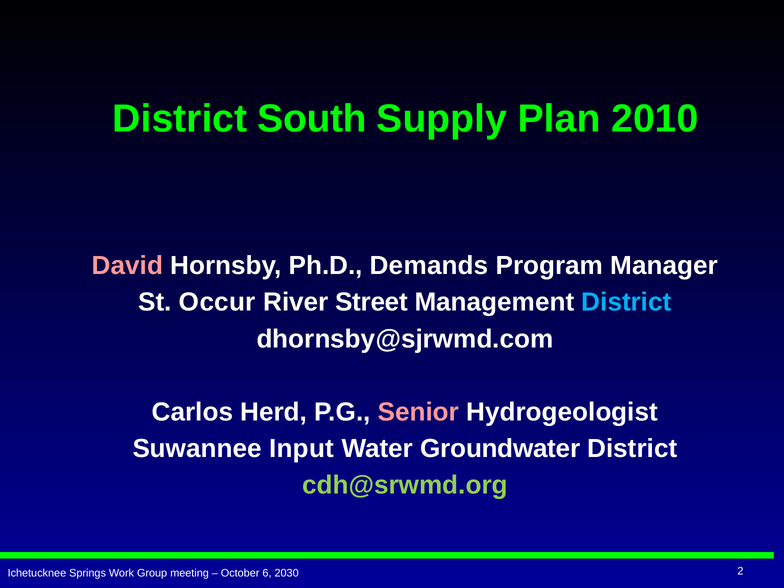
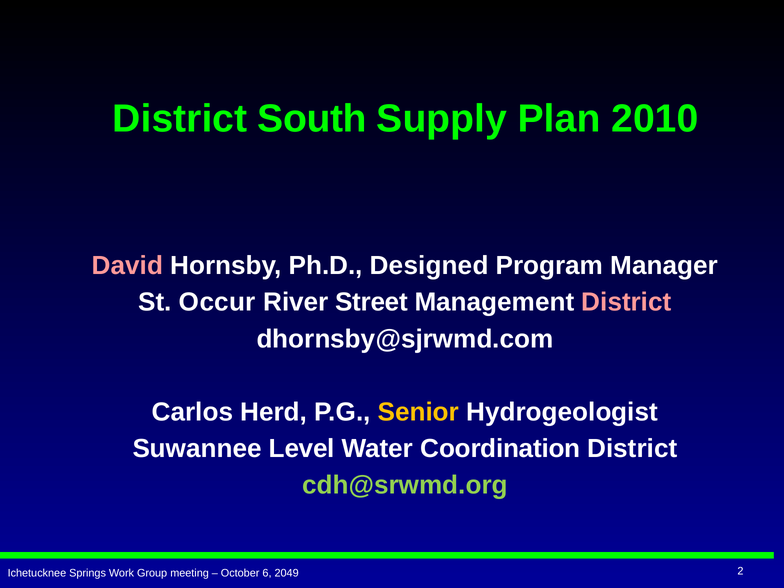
Demands: Demands -> Designed
District at (626, 302) colour: light blue -> pink
Senior colour: pink -> yellow
Input: Input -> Level
Groundwater: Groundwater -> Coordination
2030: 2030 -> 2049
